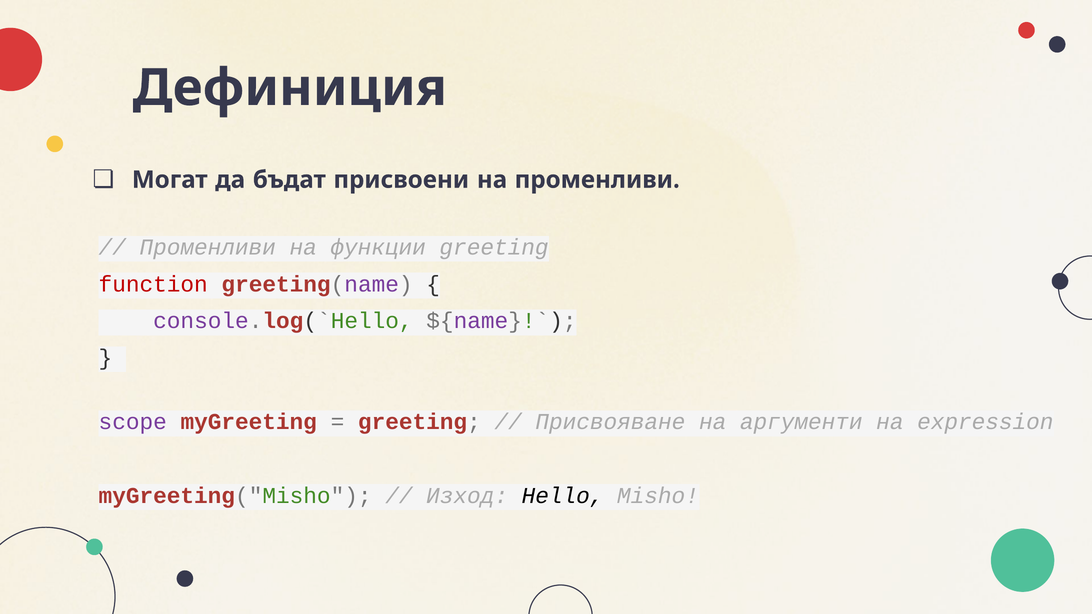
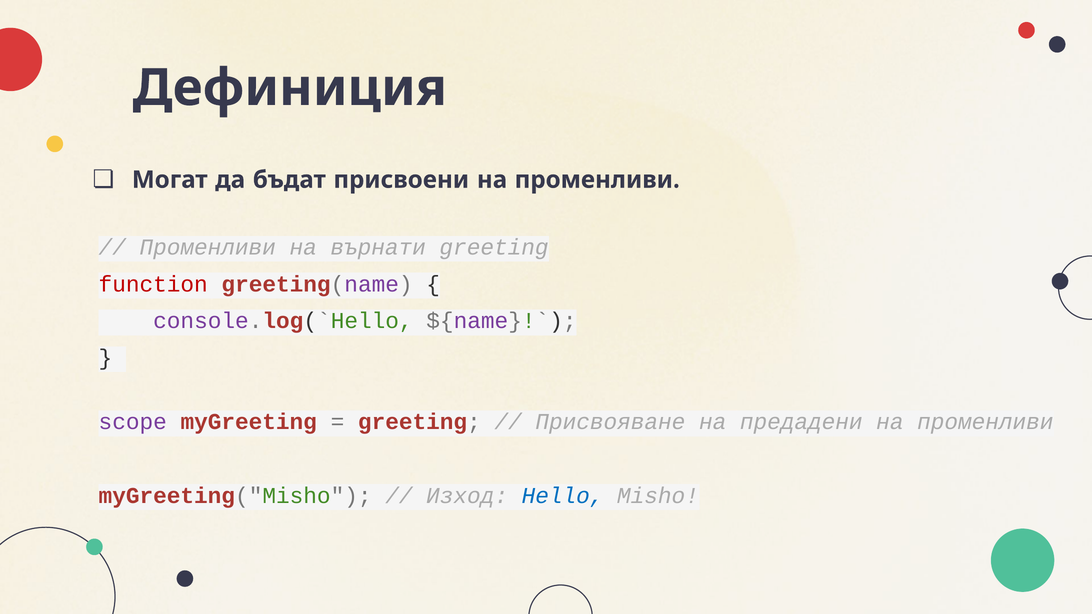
функции: функции -> върнати
аргументи: аргументи -> предадени
expression at (985, 422): expression -> променливи
Hello colour: black -> blue
